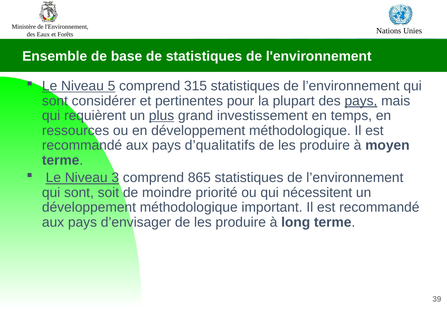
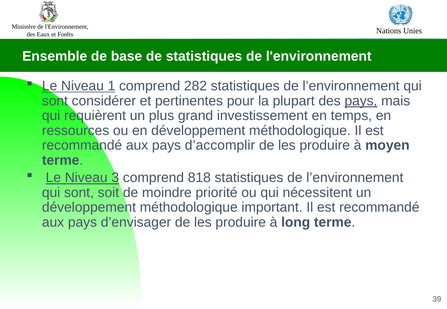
5: 5 -> 1
315: 315 -> 282
plus underline: present -> none
d’qualitatifs: d’qualitatifs -> d’accomplir
865: 865 -> 818
